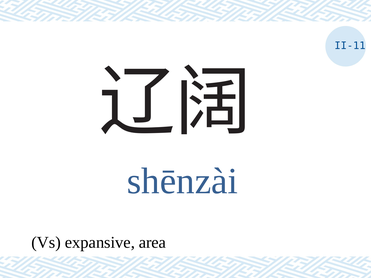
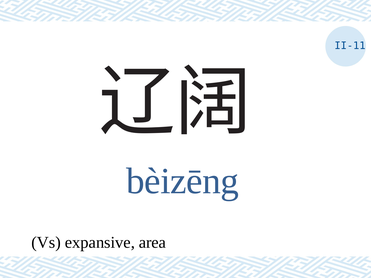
shēnzài: shēnzài -> bèizēng
